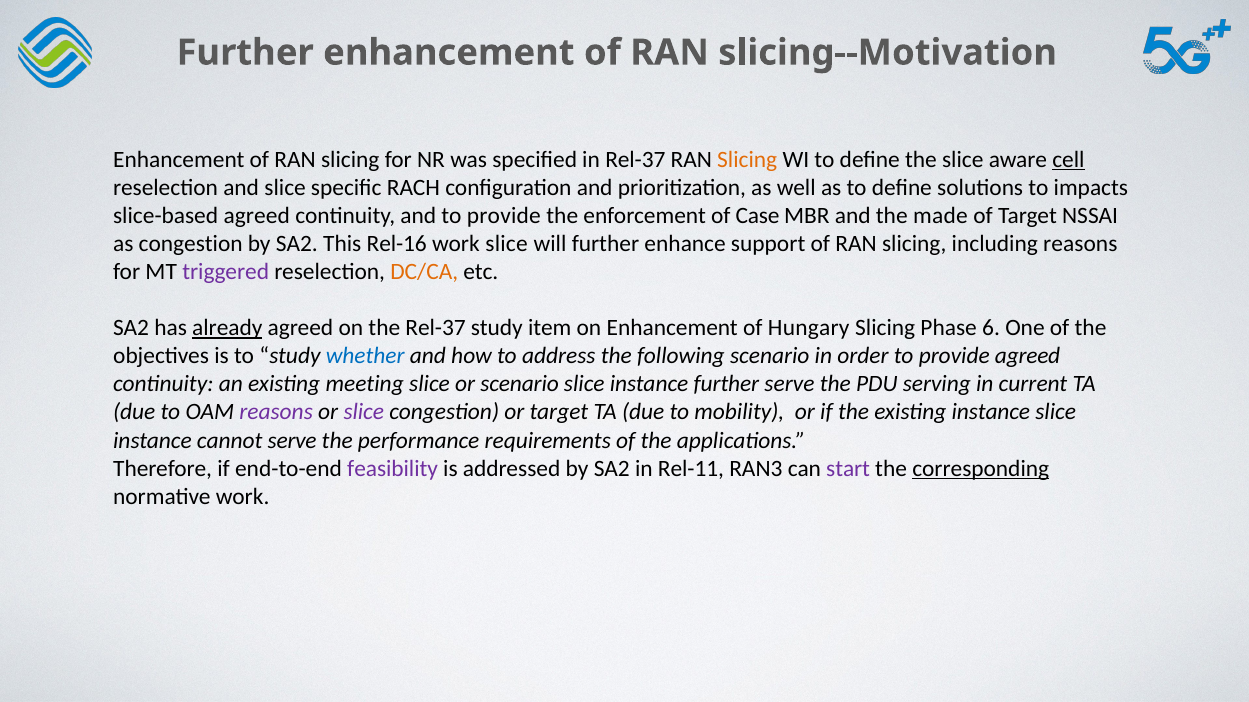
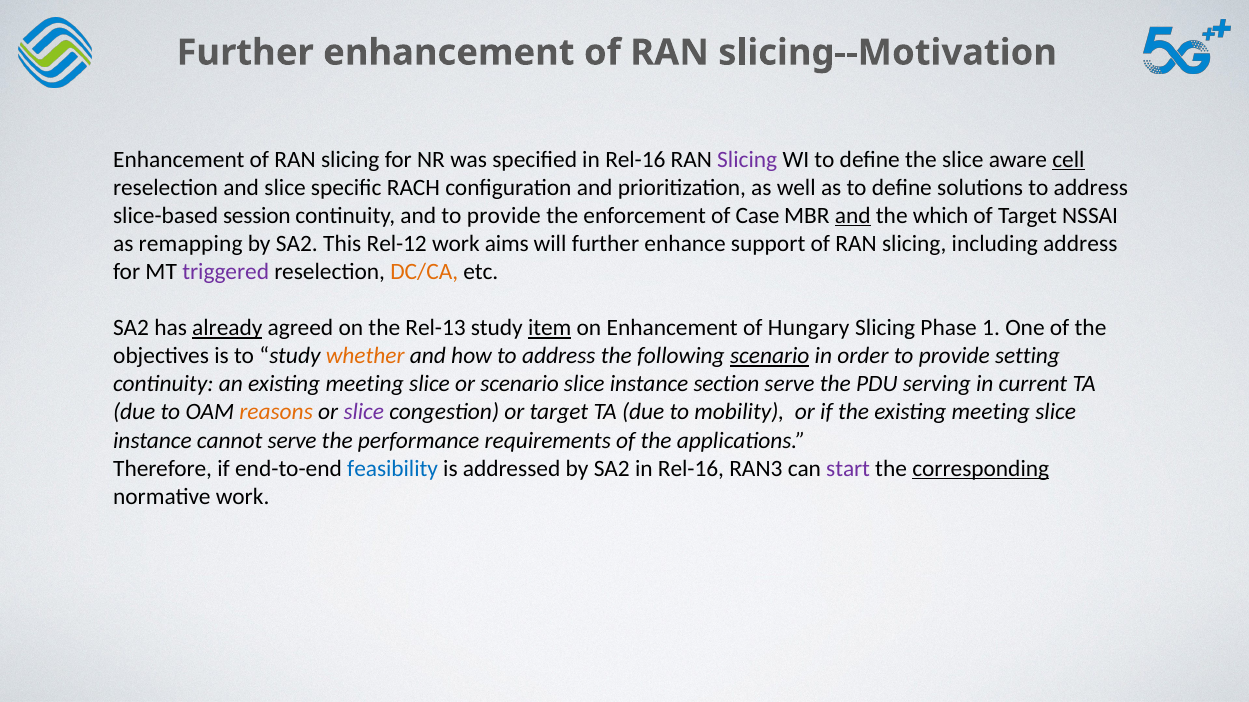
specified in Rel-37: Rel-37 -> Rel-16
Slicing at (747, 160) colour: orange -> purple
solutions to impacts: impacts -> address
slice-based agreed: agreed -> session
and at (853, 216) underline: none -> present
made: made -> which
as congestion: congestion -> remapping
Rel-16: Rel-16 -> Rel-12
work slice: slice -> aims
including reasons: reasons -> address
the Rel-37: Rel-37 -> Rel-13
item underline: none -> present
6: 6 -> 1
whether colour: blue -> orange
scenario at (770, 356) underline: none -> present
provide agreed: agreed -> setting
instance further: further -> section
reasons at (276, 413) colour: purple -> orange
the existing instance: instance -> meeting
feasibility colour: purple -> blue
SA2 in Rel-11: Rel-11 -> Rel-16
